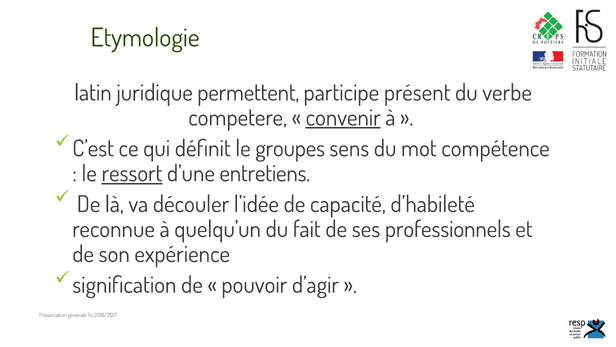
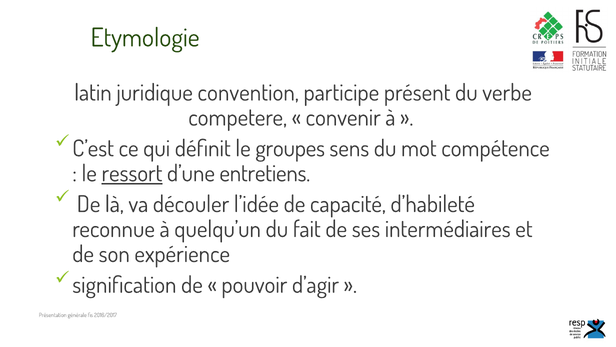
permettent: permettent -> convention
convenir underline: present -> none
professionnels: professionnels -> intermédiaires
